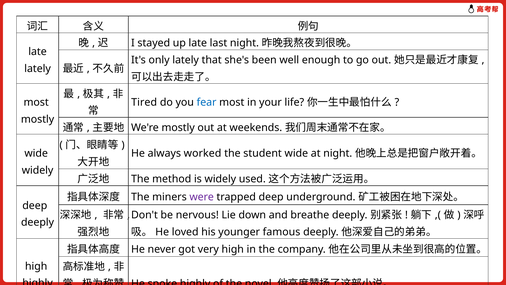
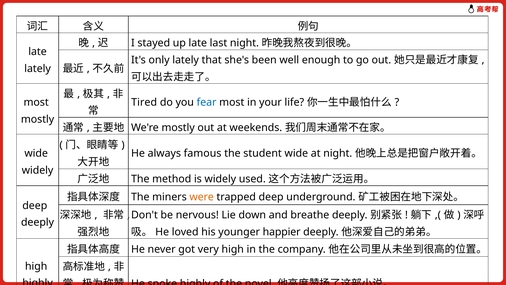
worked: worked -> famous
were colour: purple -> orange
famous: famous -> happier
